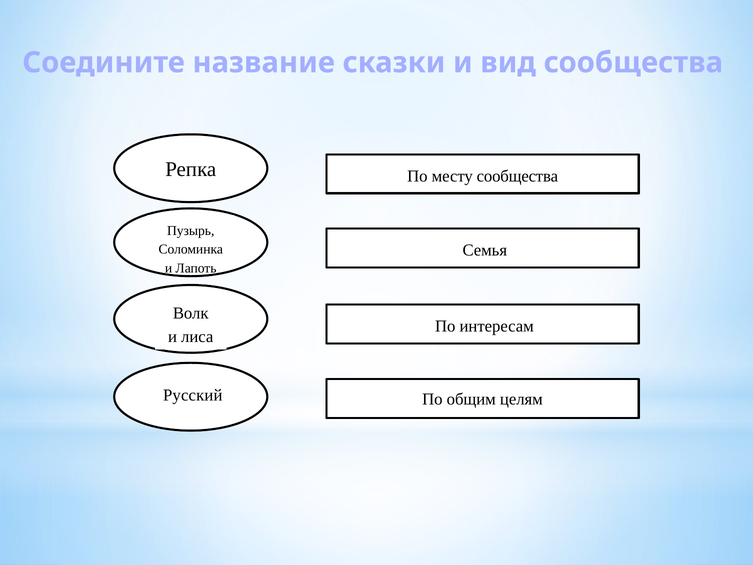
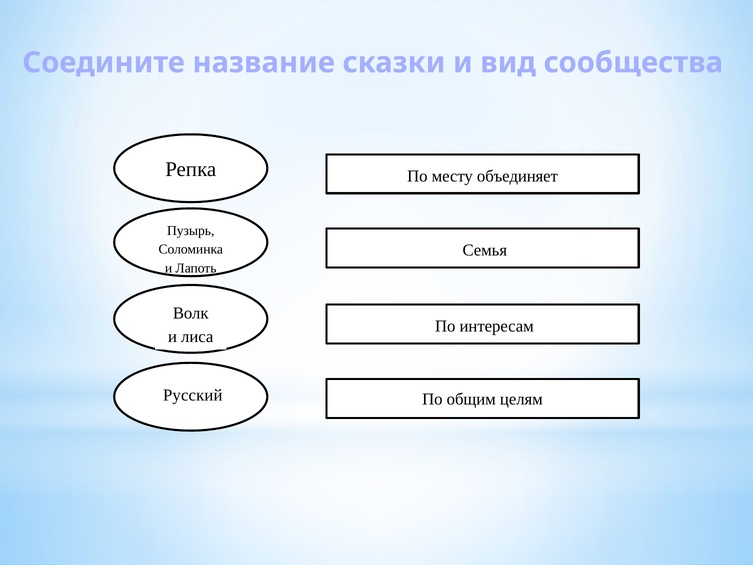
месту сообщества: сообщества -> объединяет
